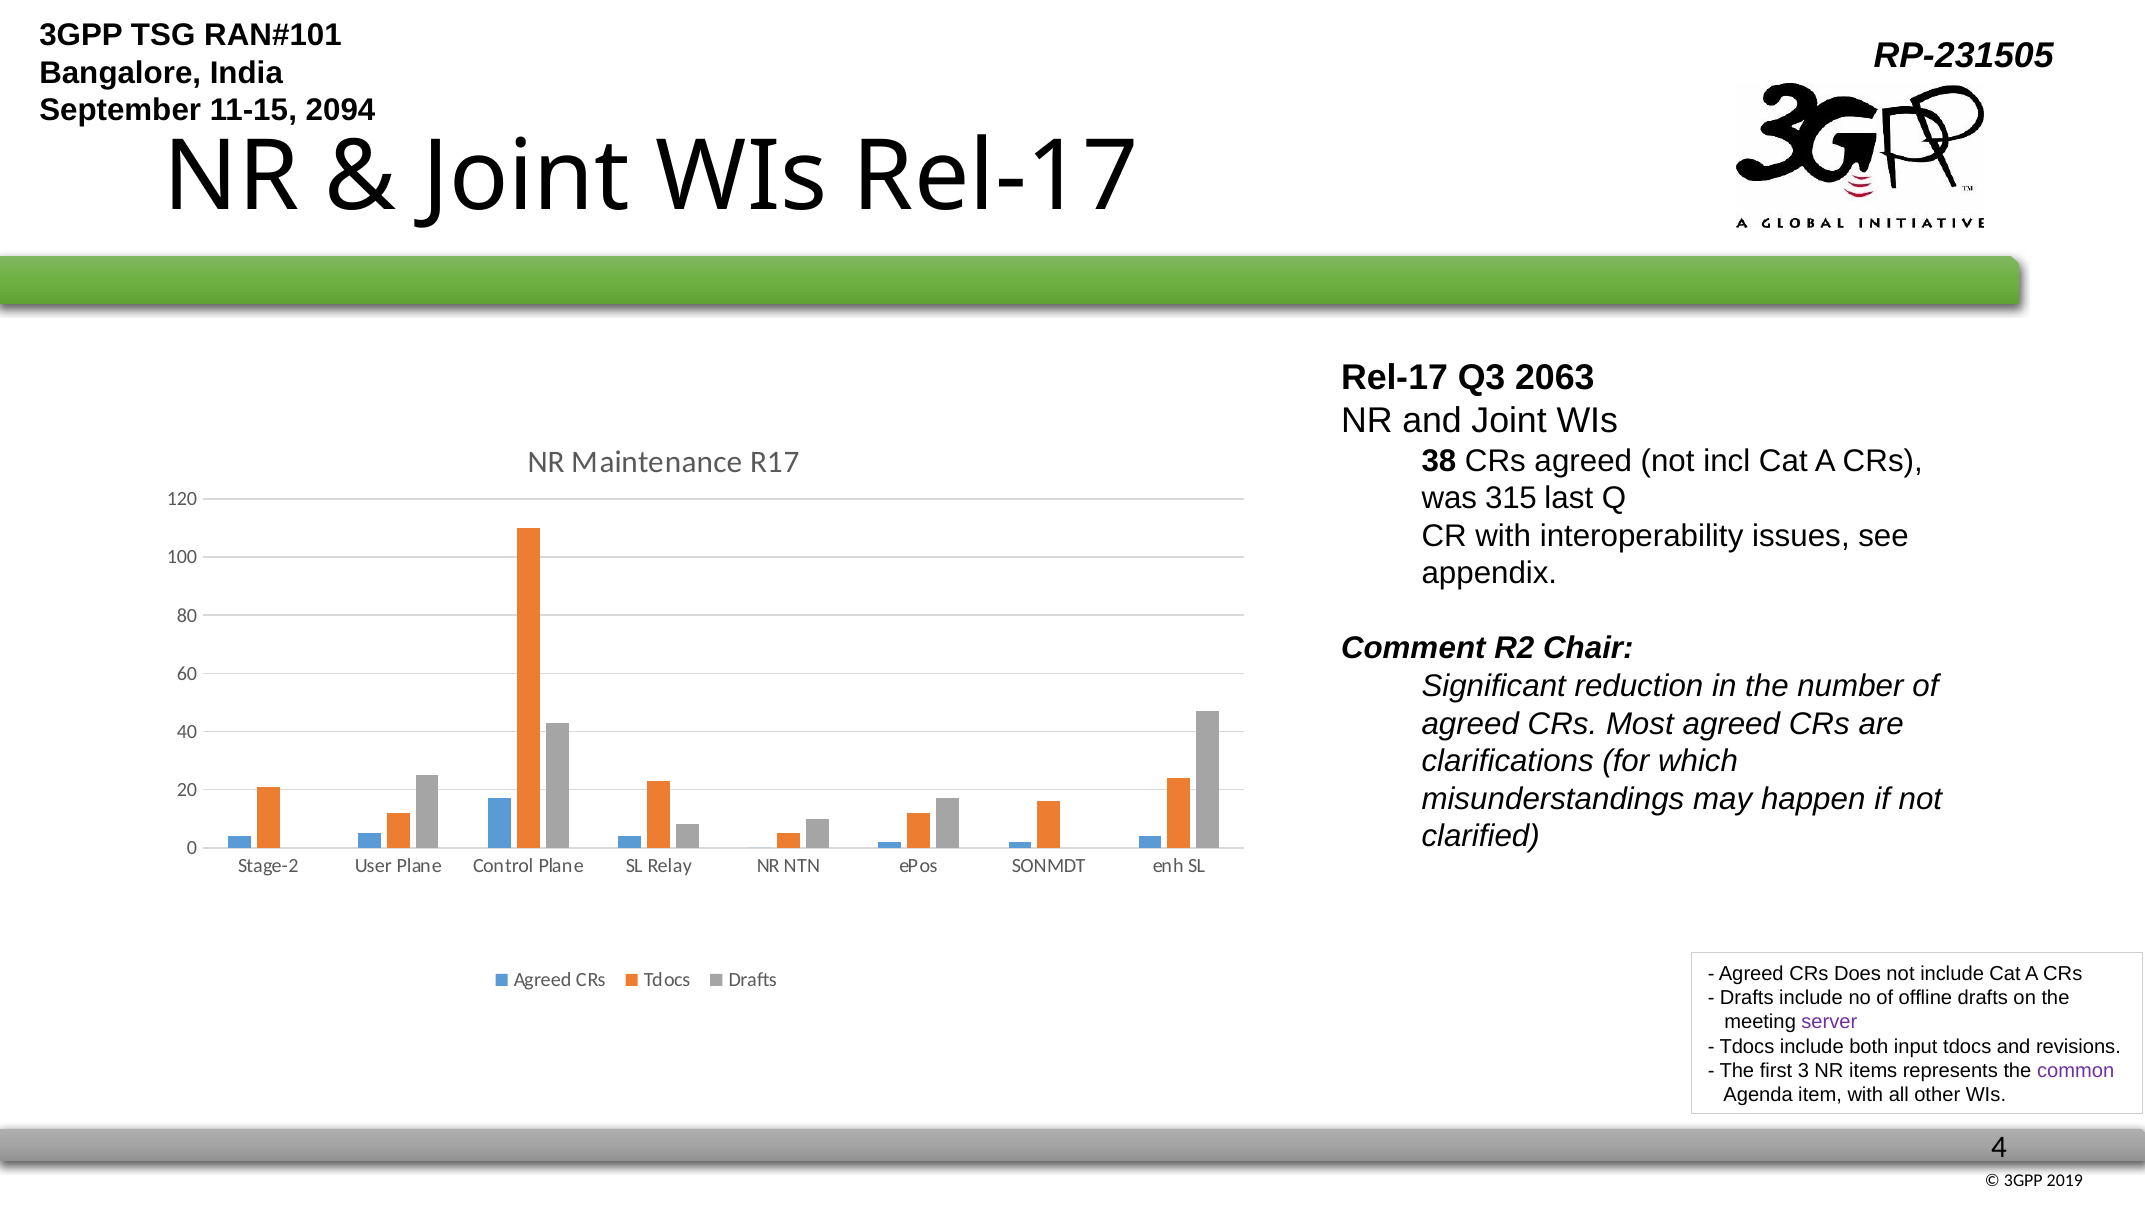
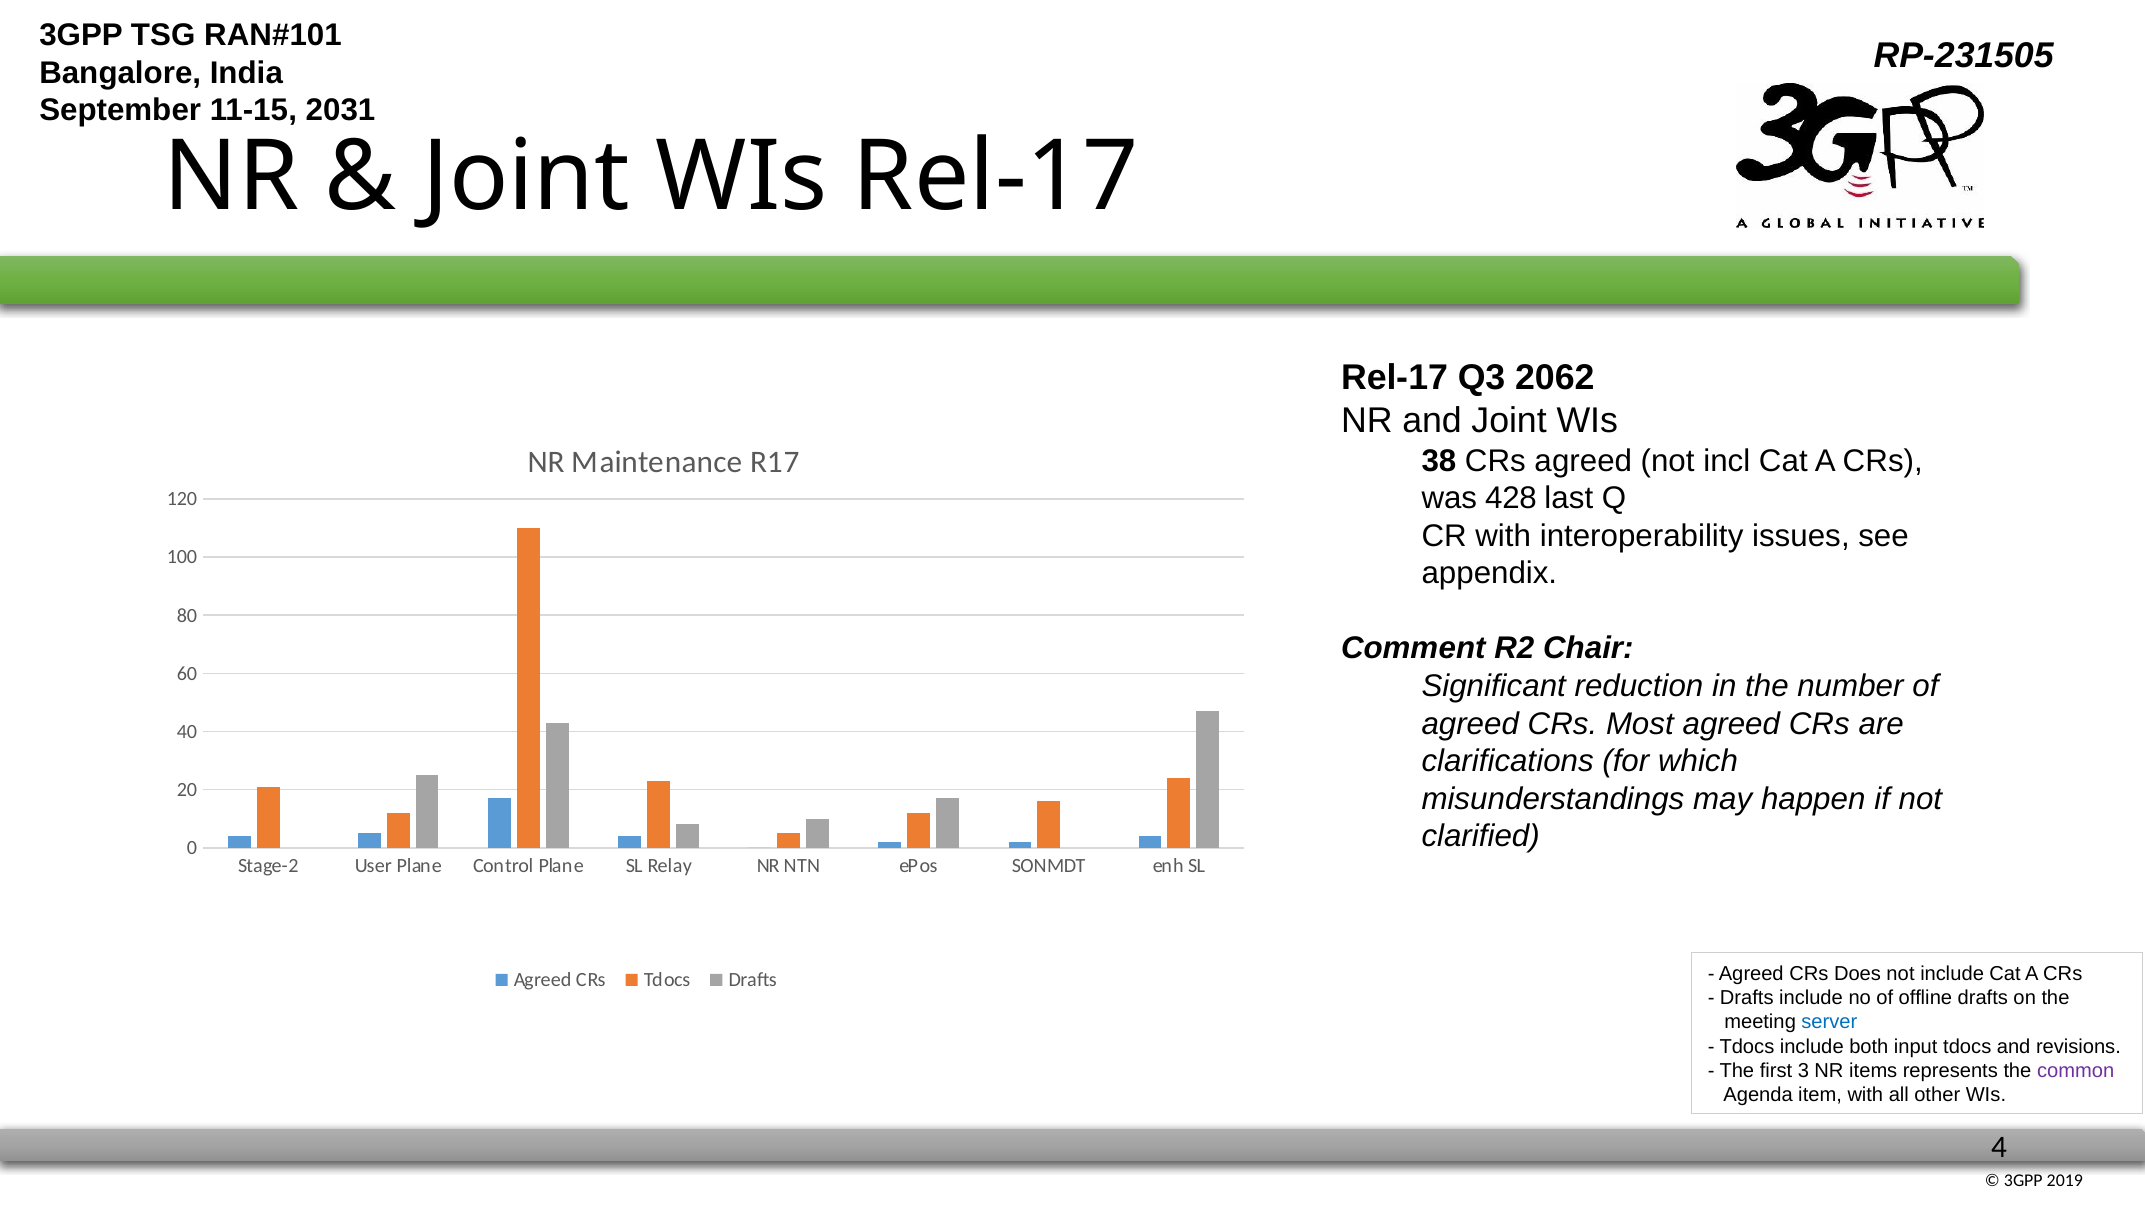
2094: 2094 -> 2031
2063: 2063 -> 2062
315: 315 -> 428
server colour: purple -> blue
